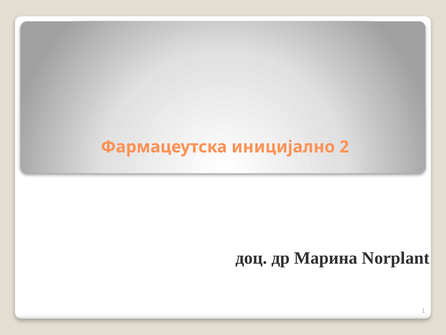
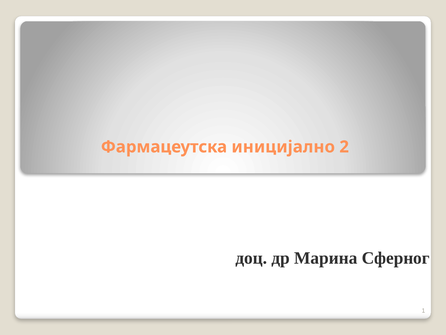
Norplant: Norplant -> Сферног
